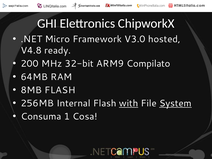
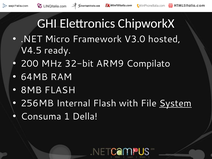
V4.8: V4.8 -> V4.5
with underline: present -> none
Cosa: Cosa -> Della
